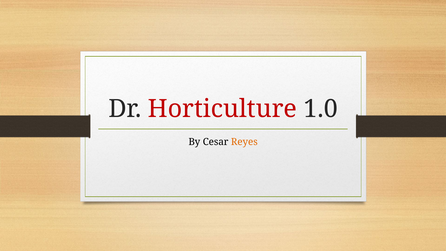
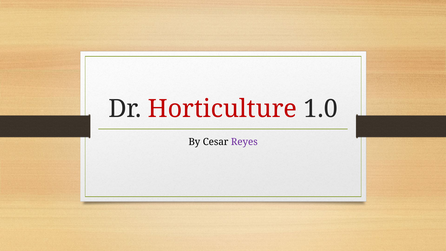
Reyes colour: orange -> purple
